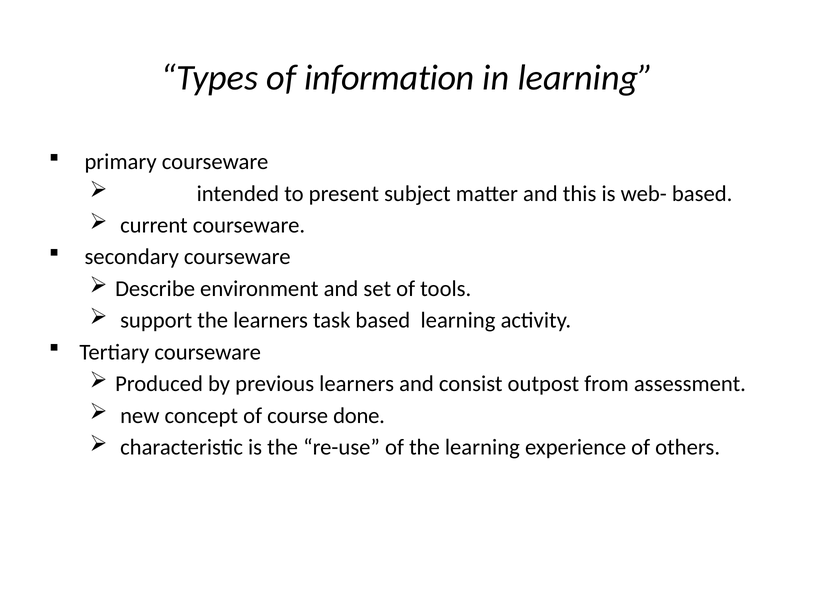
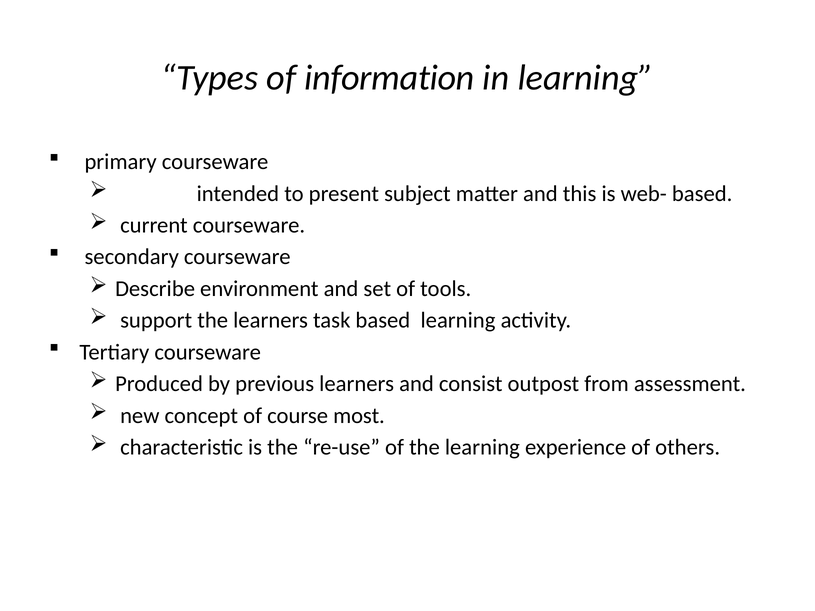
done: done -> most
